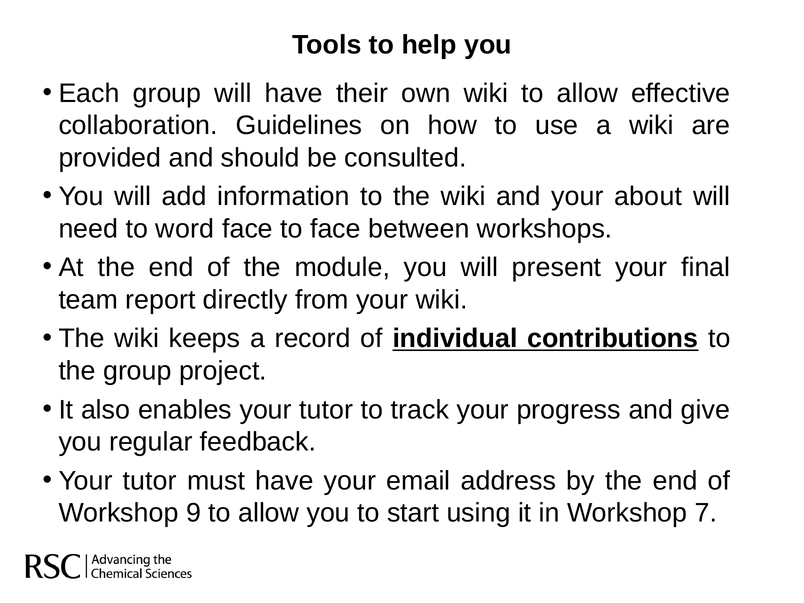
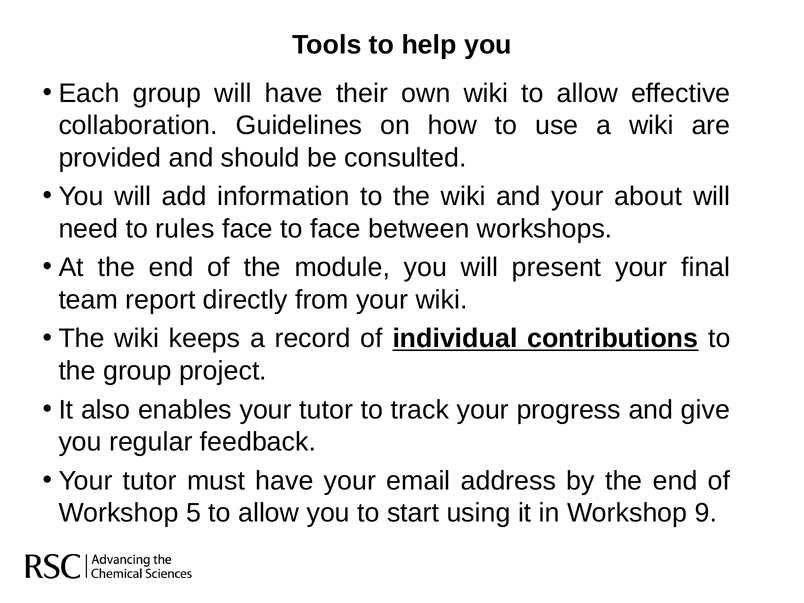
word: word -> rules
9: 9 -> 5
7: 7 -> 9
